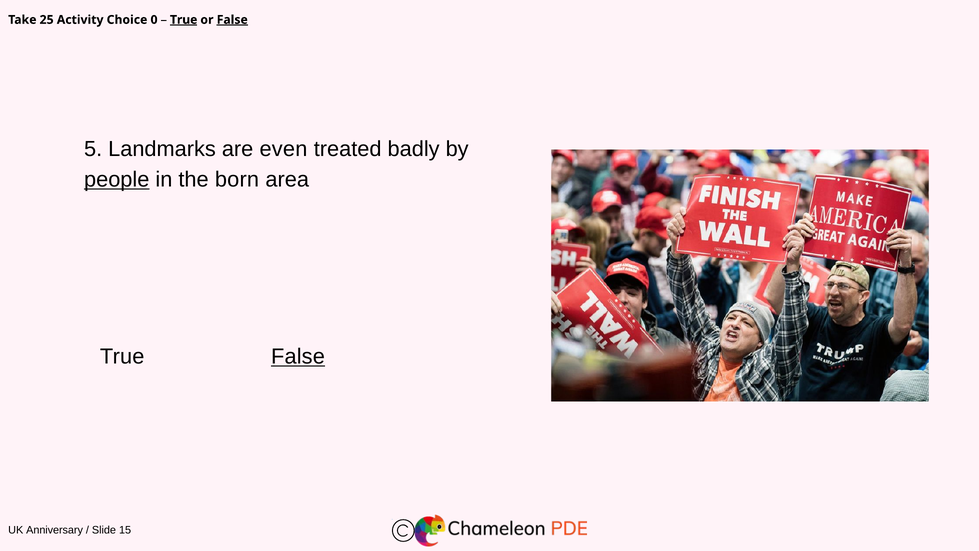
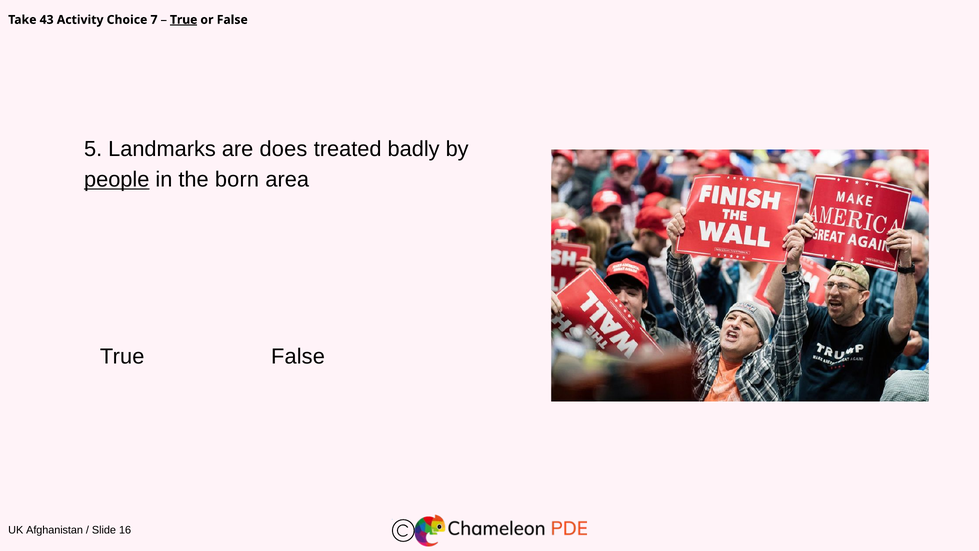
25: 25 -> 43
0: 0 -> 7
False at (232, 20) underline: present -> none
even: even -> does
False at (298, 356) underline: present -> none
Anniversary: Anniversary -> Afghanistan
15: 15 -> 16
